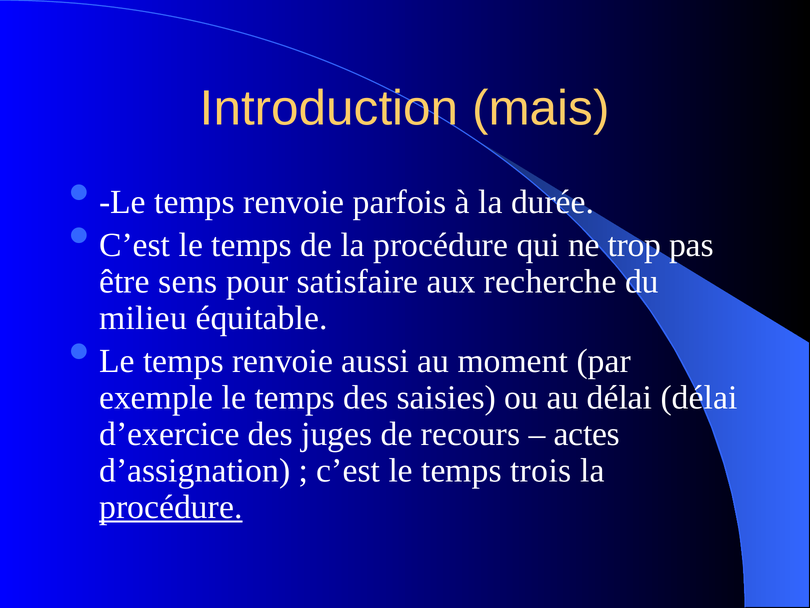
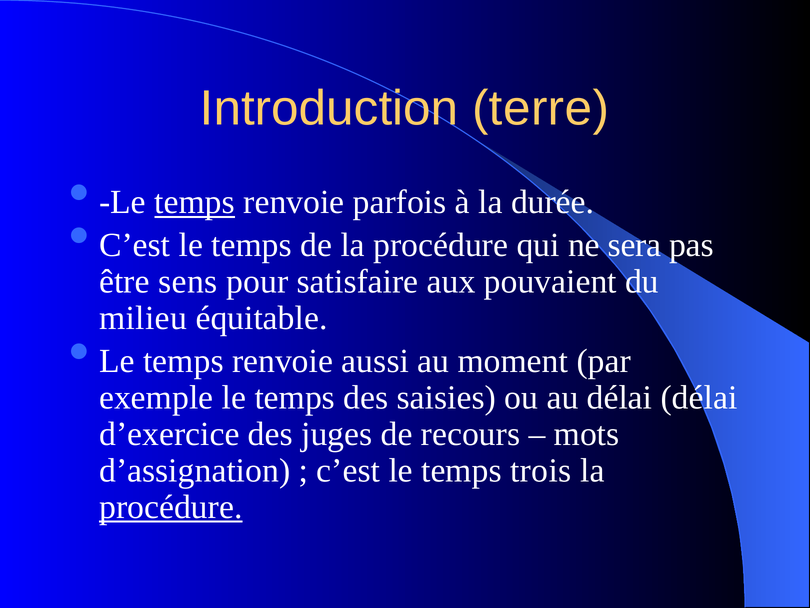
mais: mais -> terre
temps at (195, 202) underline: none -> present
trop: trop -> sera
recherche: recherche -> pouvaient
actes: actes -> mots
